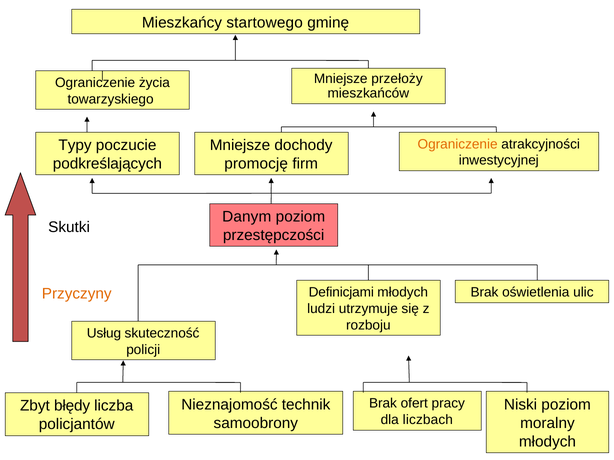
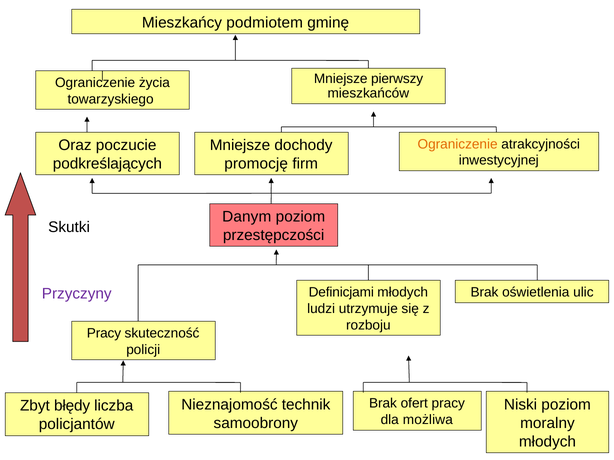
startowego: startowego -> podmiotem
przełoży: przełoży -> pierwszy
Typy: Typy -> Oraz
Przyczyny colour: orange -> purple
Usług at (104, 334): Usług -> Pracy
liczbach: liczbach -> możliwa
